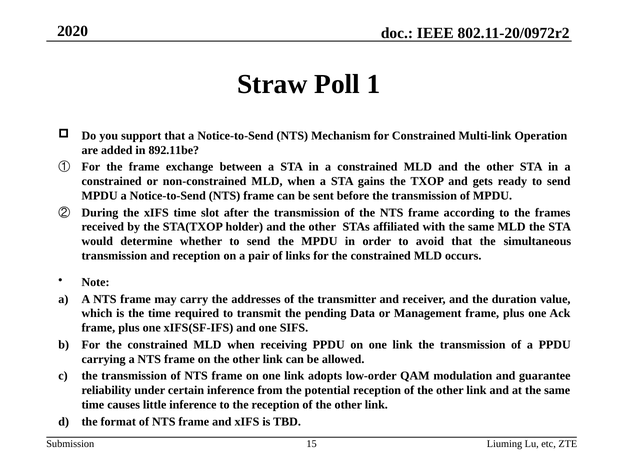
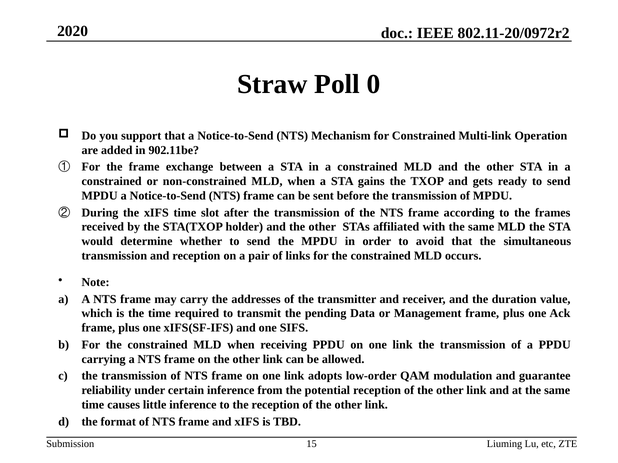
1: 1 -> 0
892.11be: 892.11be -> 902.11be
